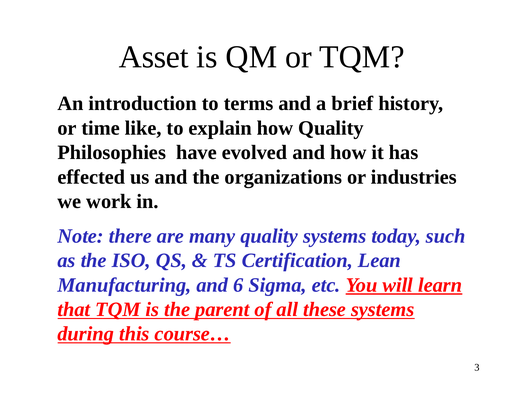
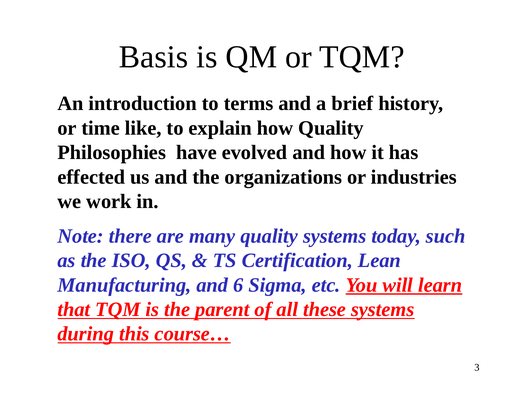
Asset: Asset -> Basis
